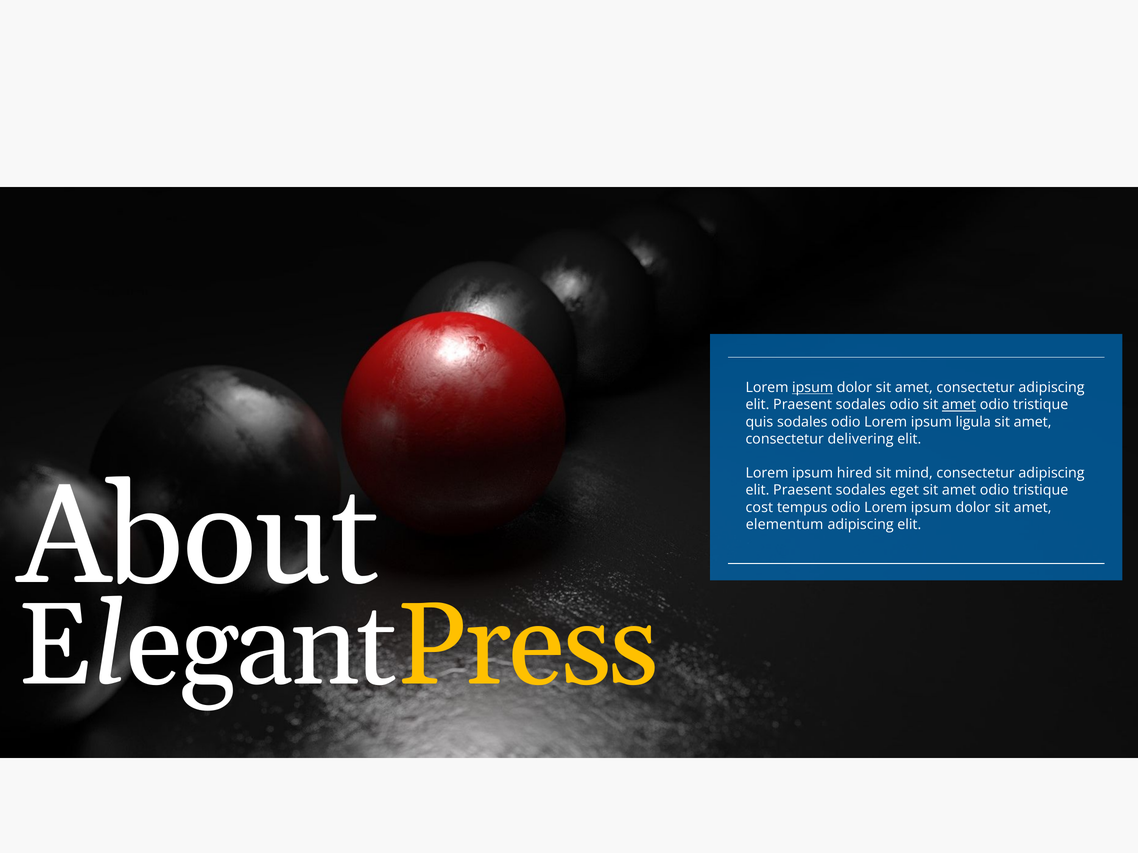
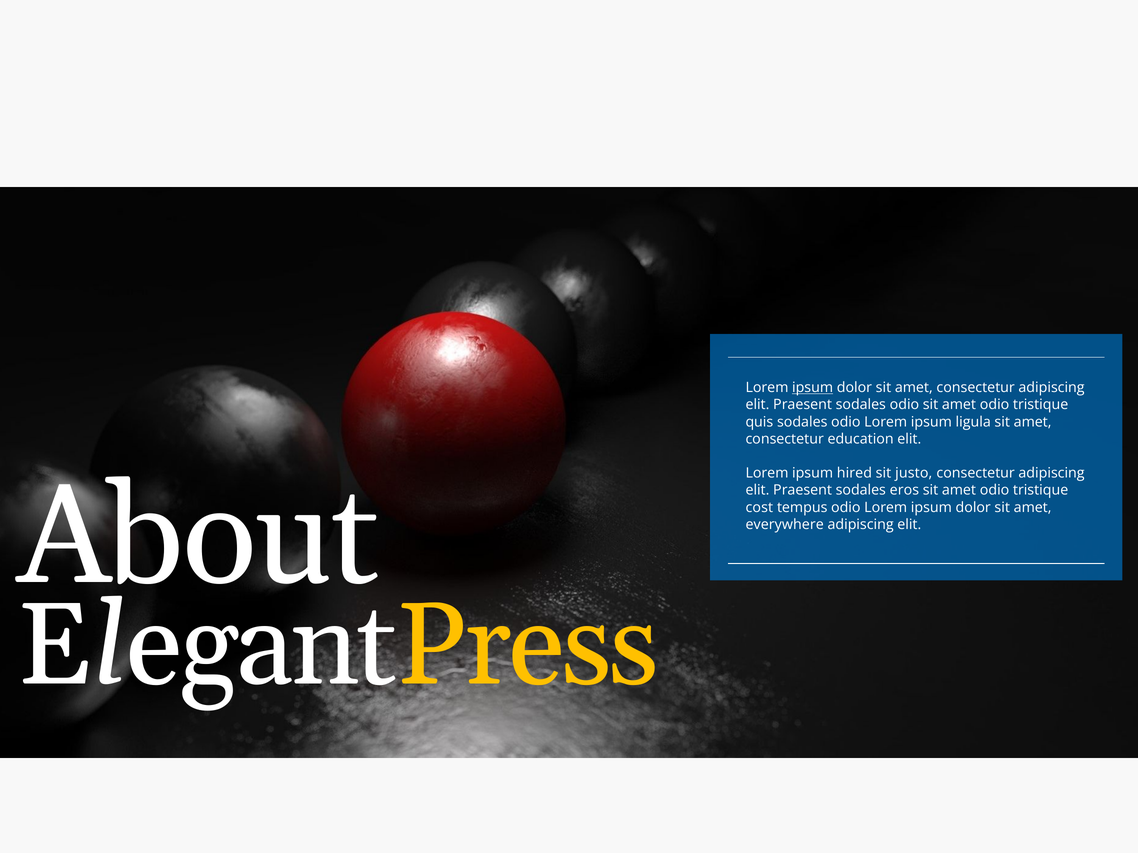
amet at (959, 405) underline: present -> none
delivering: delivering -> education
mind: mind -> justo
eget: eget -> eros
elementum: elementum -> everywhere
